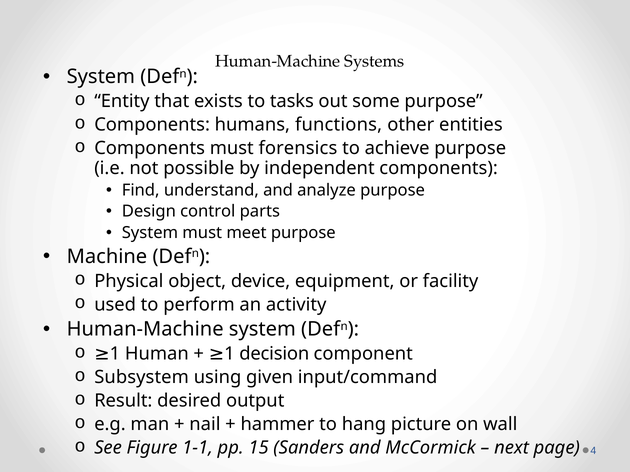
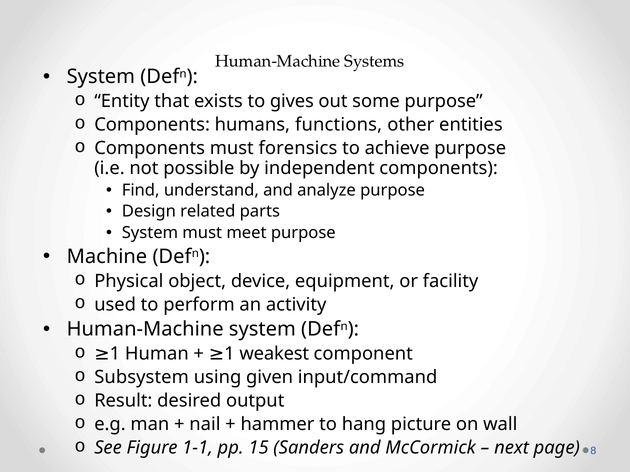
tasks: tasks -> gives
control: control -> related
decision: decision -> weakest
4: 4 -> 8
